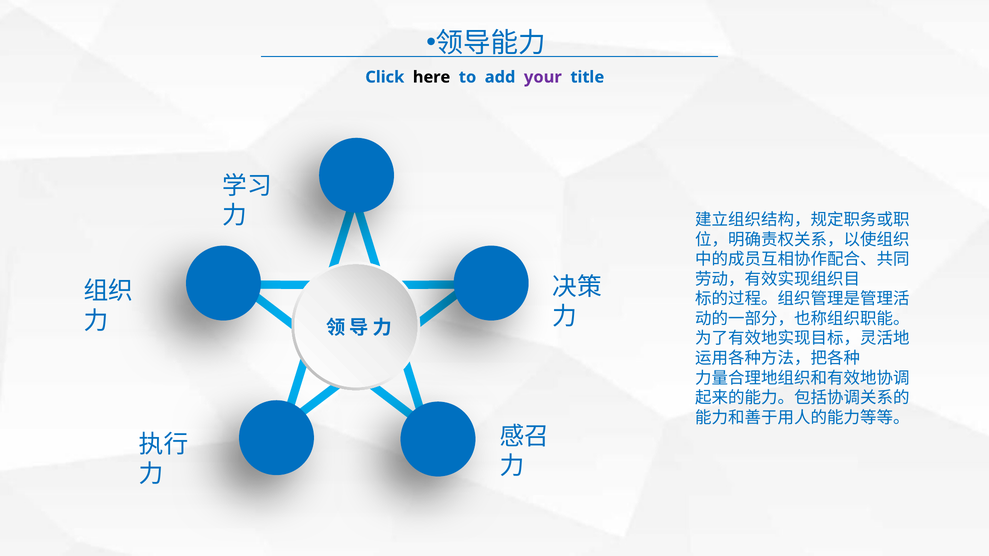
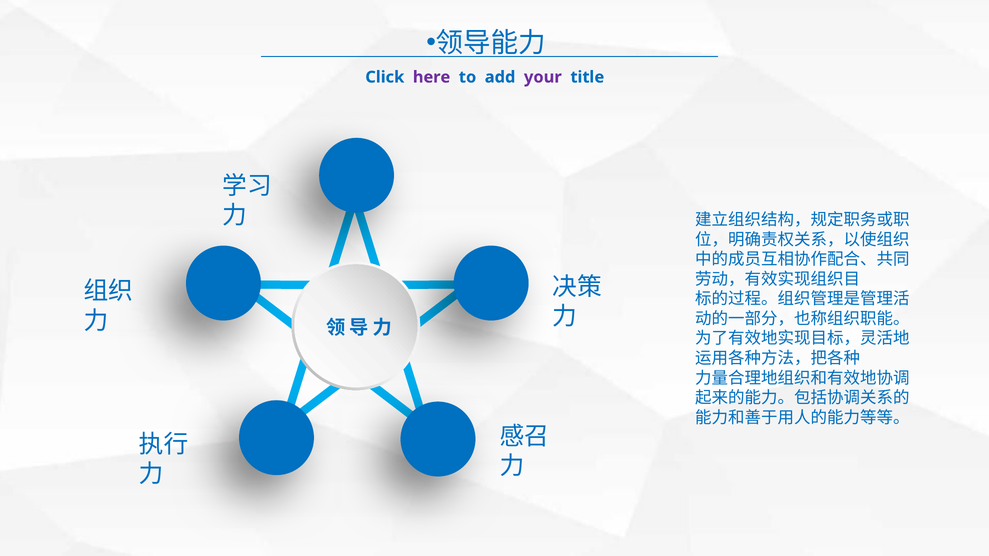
here colour: black -> purple
